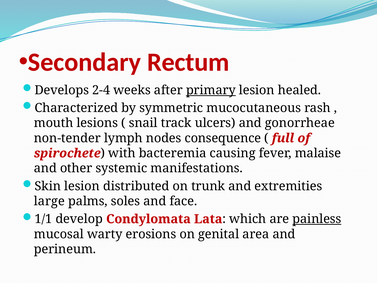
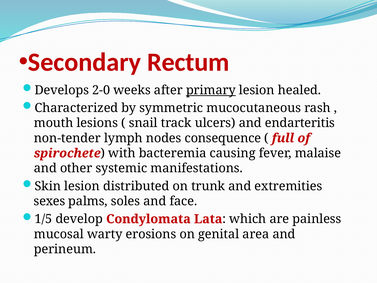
2-4: 2-4 -> 2-0
gonorrheae: gonorrheae -> endarteritis
large: large -> sexes
1/1: 1/1 -> 1/5
painless underline: present -> none
